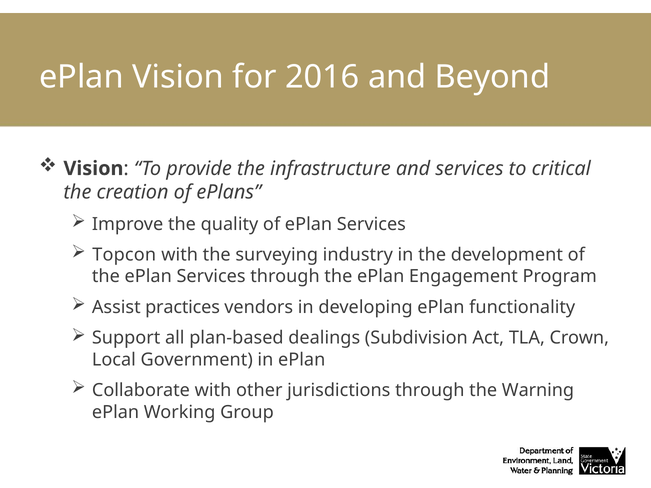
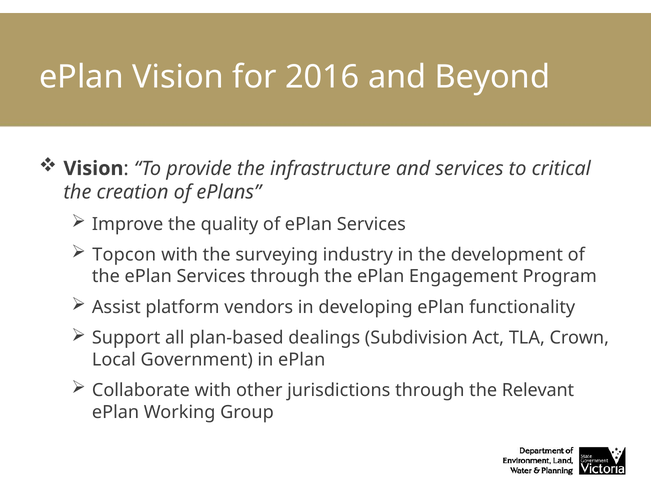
practices: practices -> platform
Warning: Warning -> Relevant
